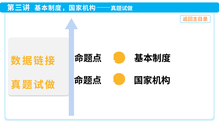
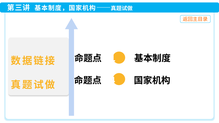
1 at (113, 81): 1 -> 4
